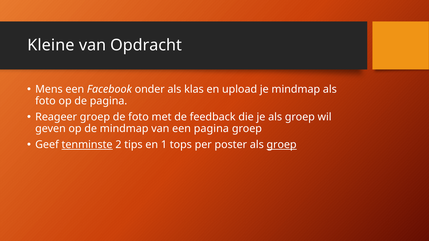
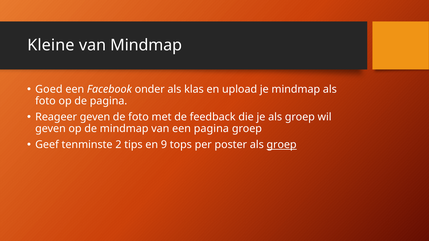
van Opdracht: Opdracht -> Mindmap
Mens: Mens -> Goed
Reageer groep: groep -> geven
tenminste underline: present -> none
1: 1 -> 9
